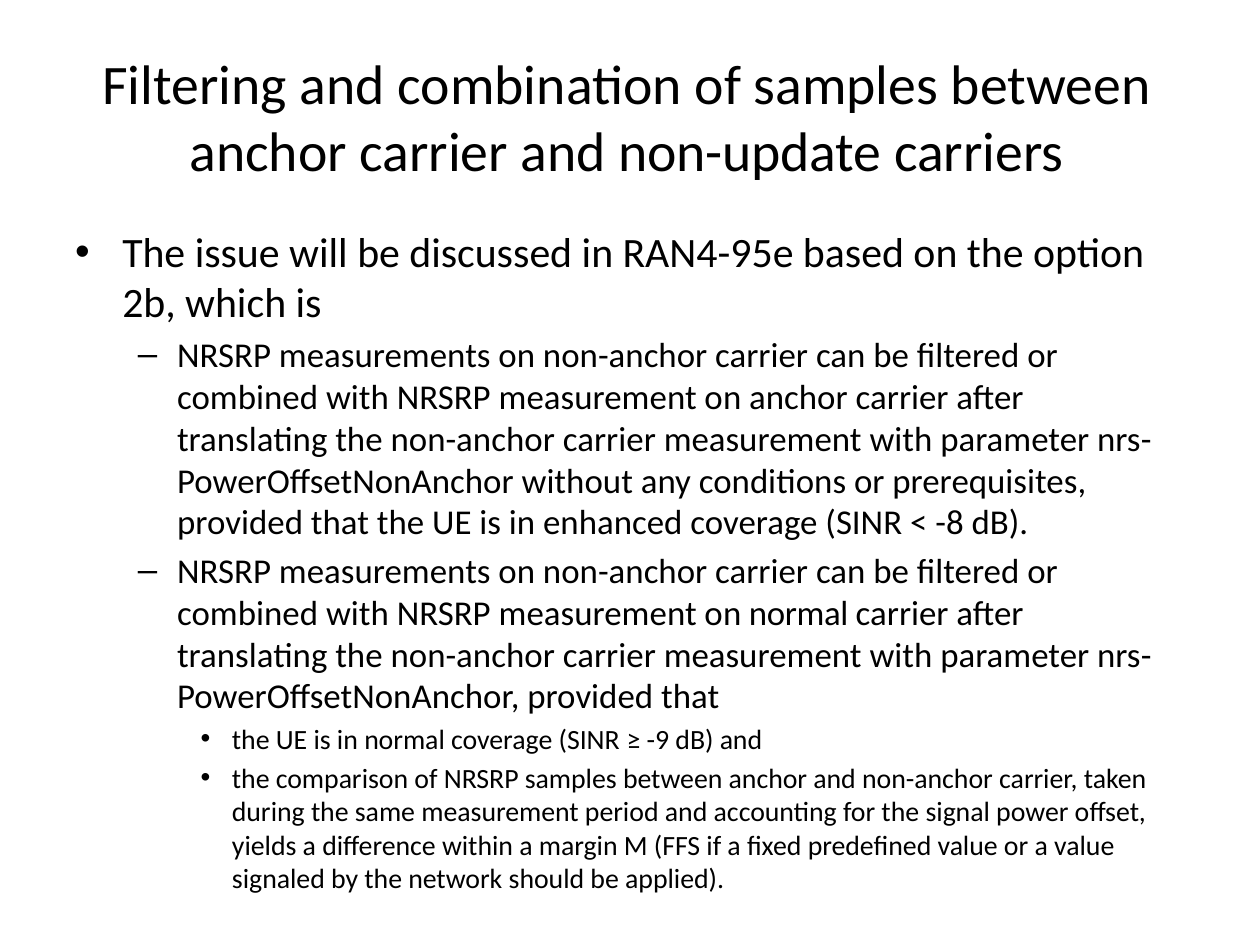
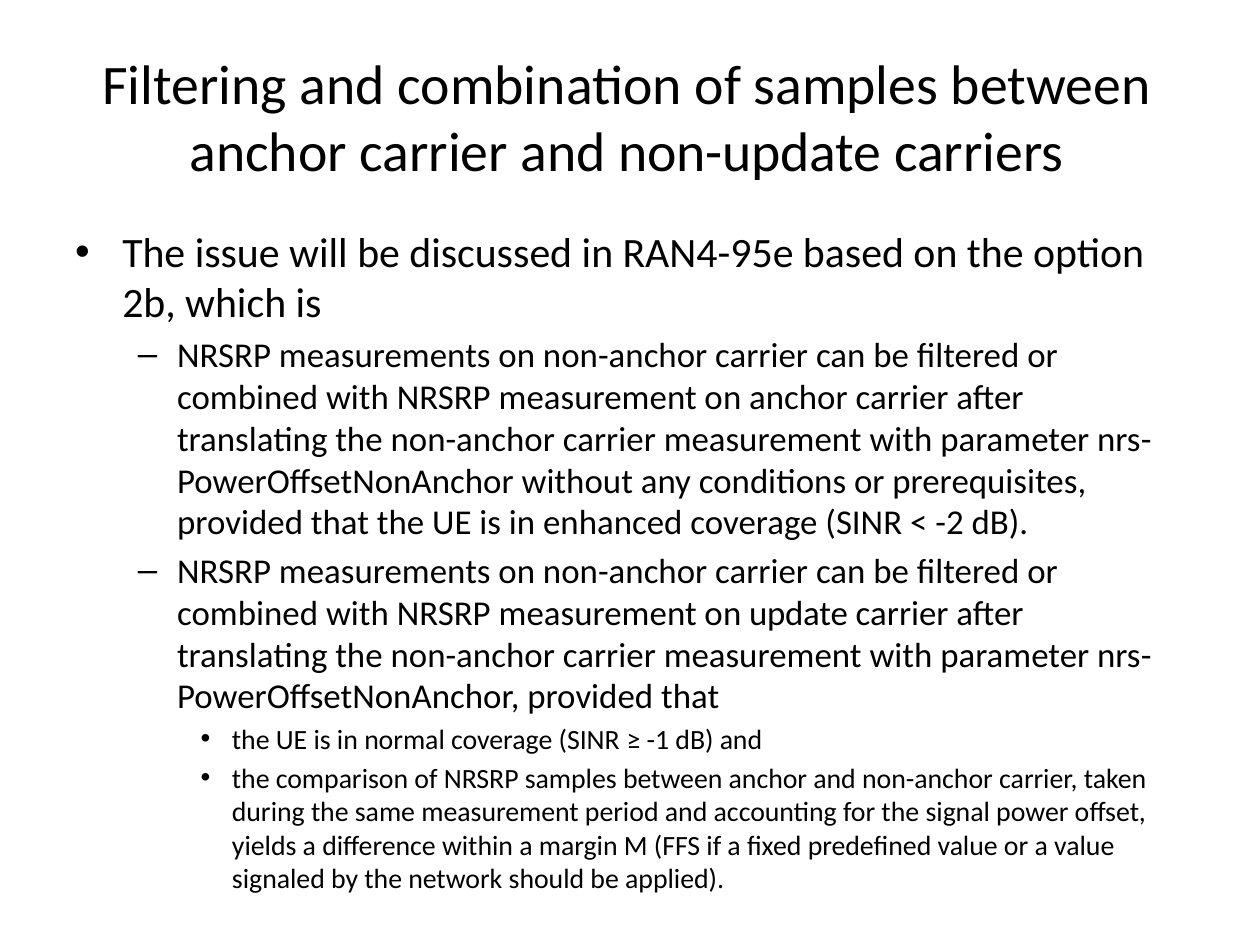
-8: -8 -> -2
on normal: normal -> update
-9: -9 -> -1
